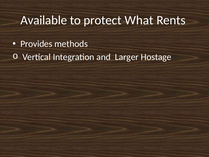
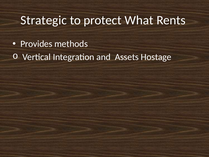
Available: Available -> Strategic
Larger: Larger -> Assets
